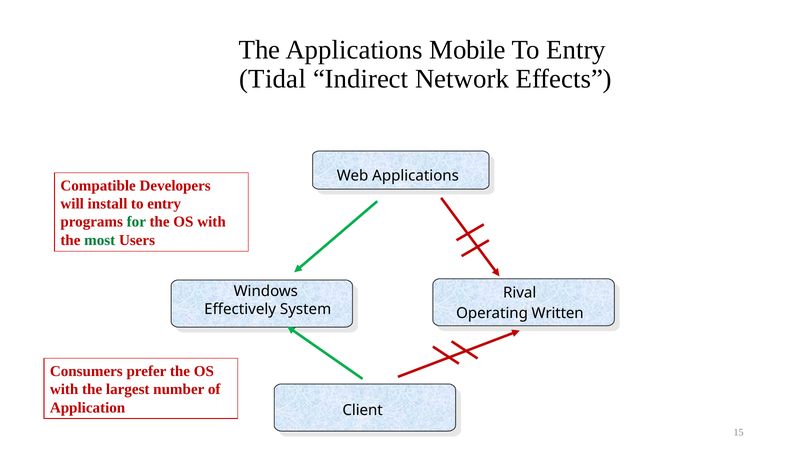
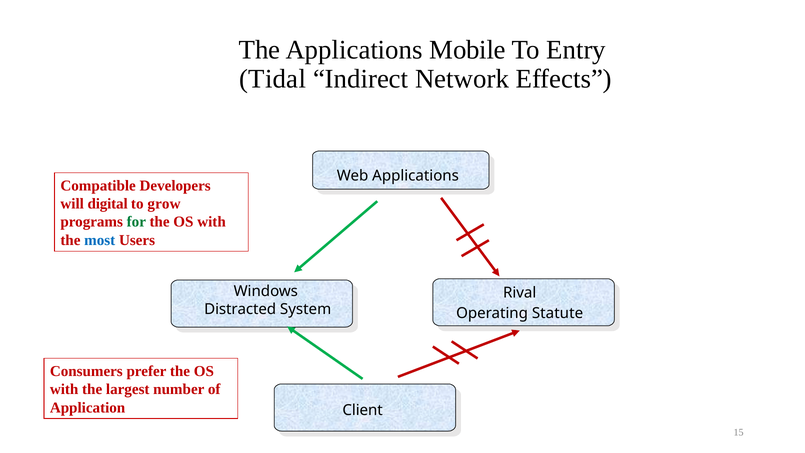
install: install -> digital
entry at (164, 204): entry -> grow
most colour: green -> blue
Effectively: Effectively -> Distracted
Written: Written -> Statute
